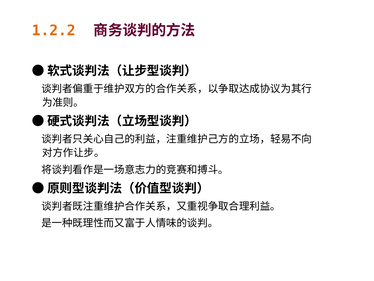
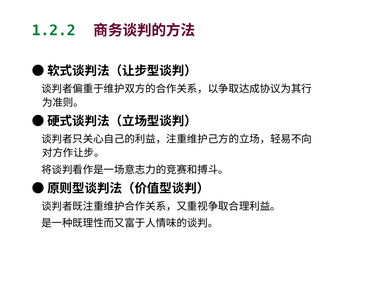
1.2.2 colour: orange -> green
